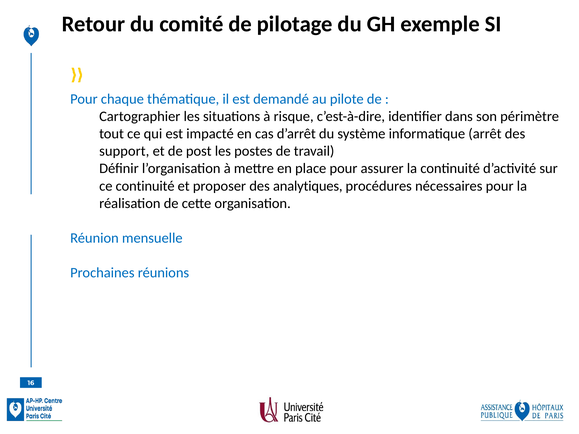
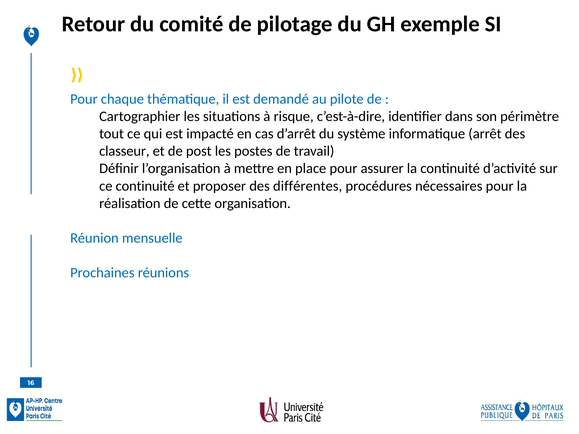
support: support -> classeur
analytiques: analytiques -> différentes
